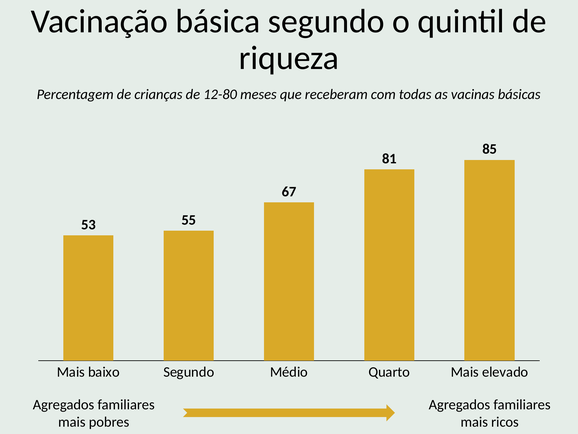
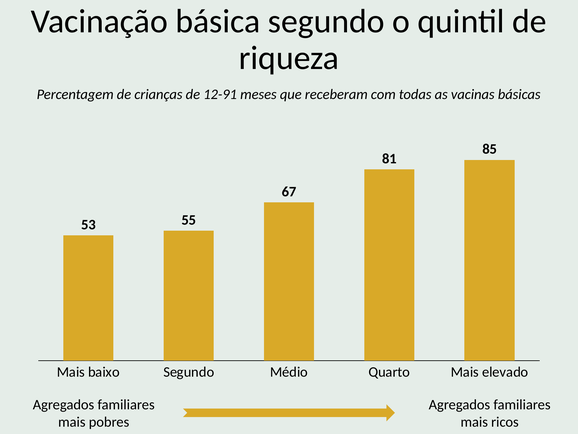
12-80: 12-80 -> 12-91
